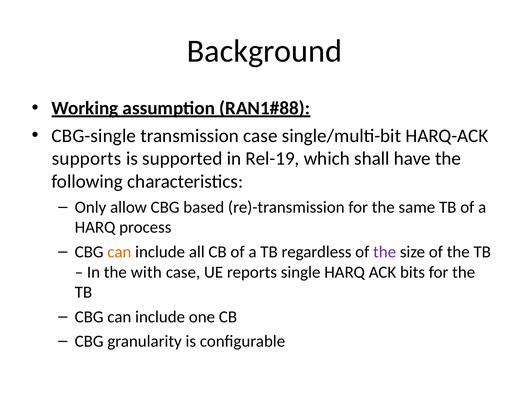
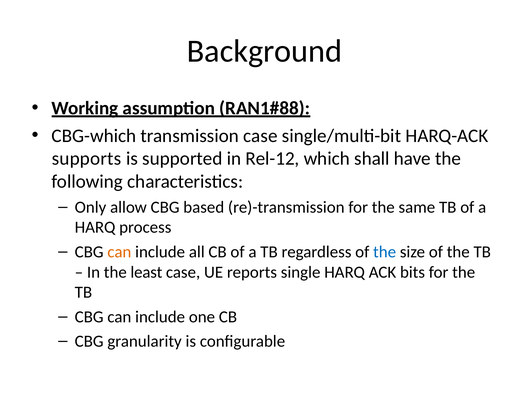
CBG-single: CBG-single -> CBG-which
Rel-19: Rel-19 -> Rel-12
the at (385, 252) colour: purple -> blue
with: with -> least
